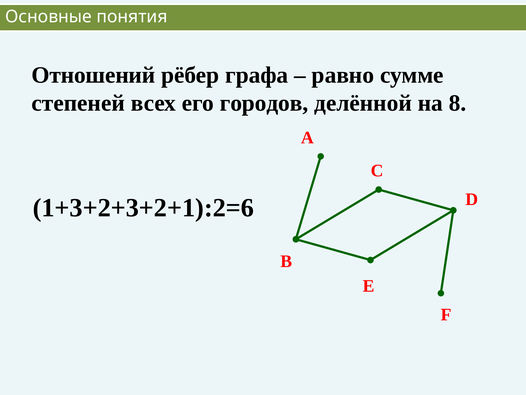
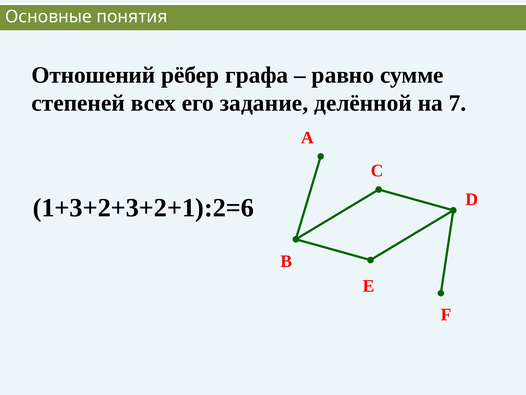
городов: городов -> задание
8: 8 -> 7
